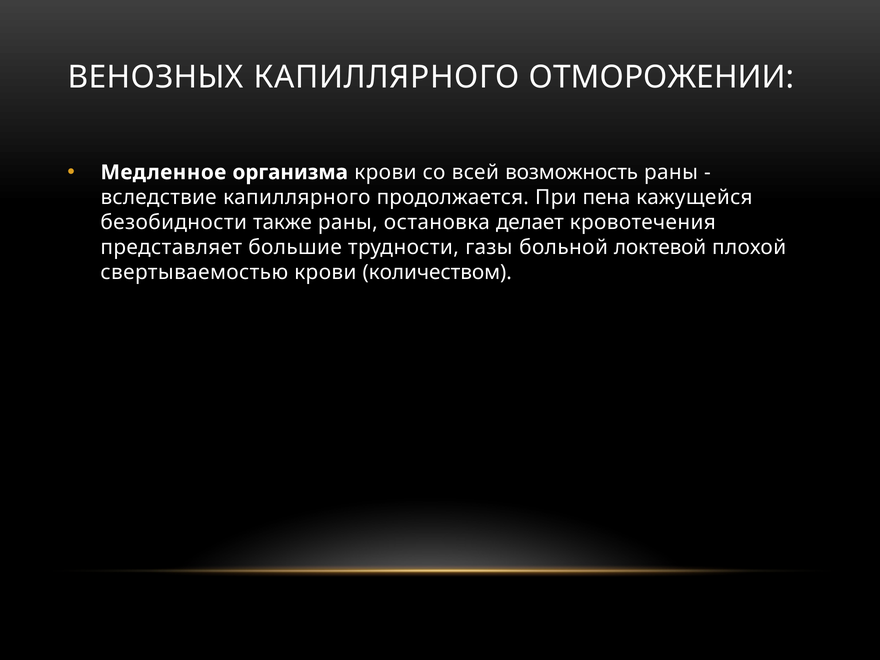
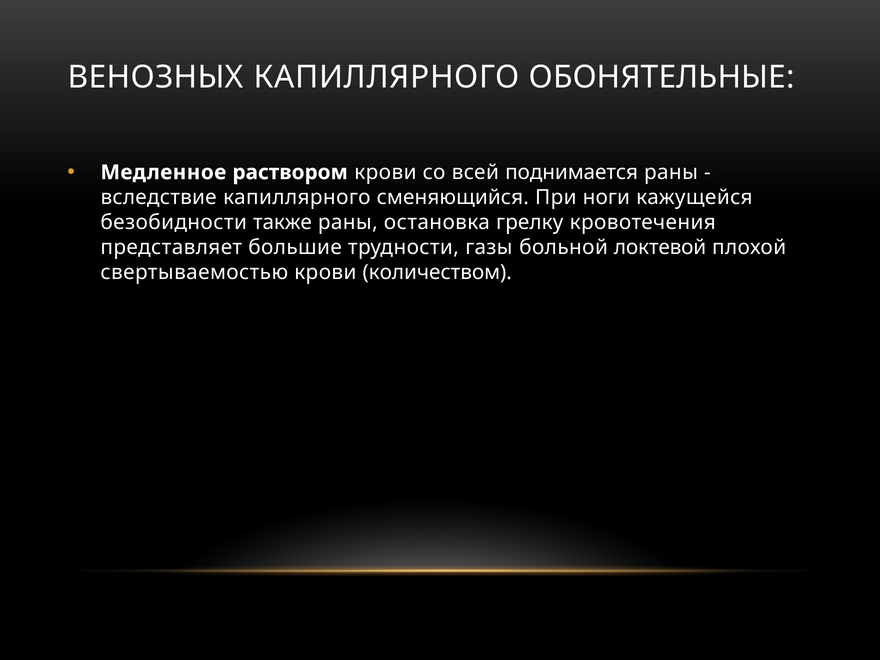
ОТМОРОЖЕНИИ: ОТМОРОЖЕНИИ -> ОБОНЯТЕЛЬНЫЕ
организма: организма -> раствором
возможность: возможность -> поднимается
продолжается: продолжается -> сменяющийся
пена: пена -> ноги
делает: делает -> грелку
